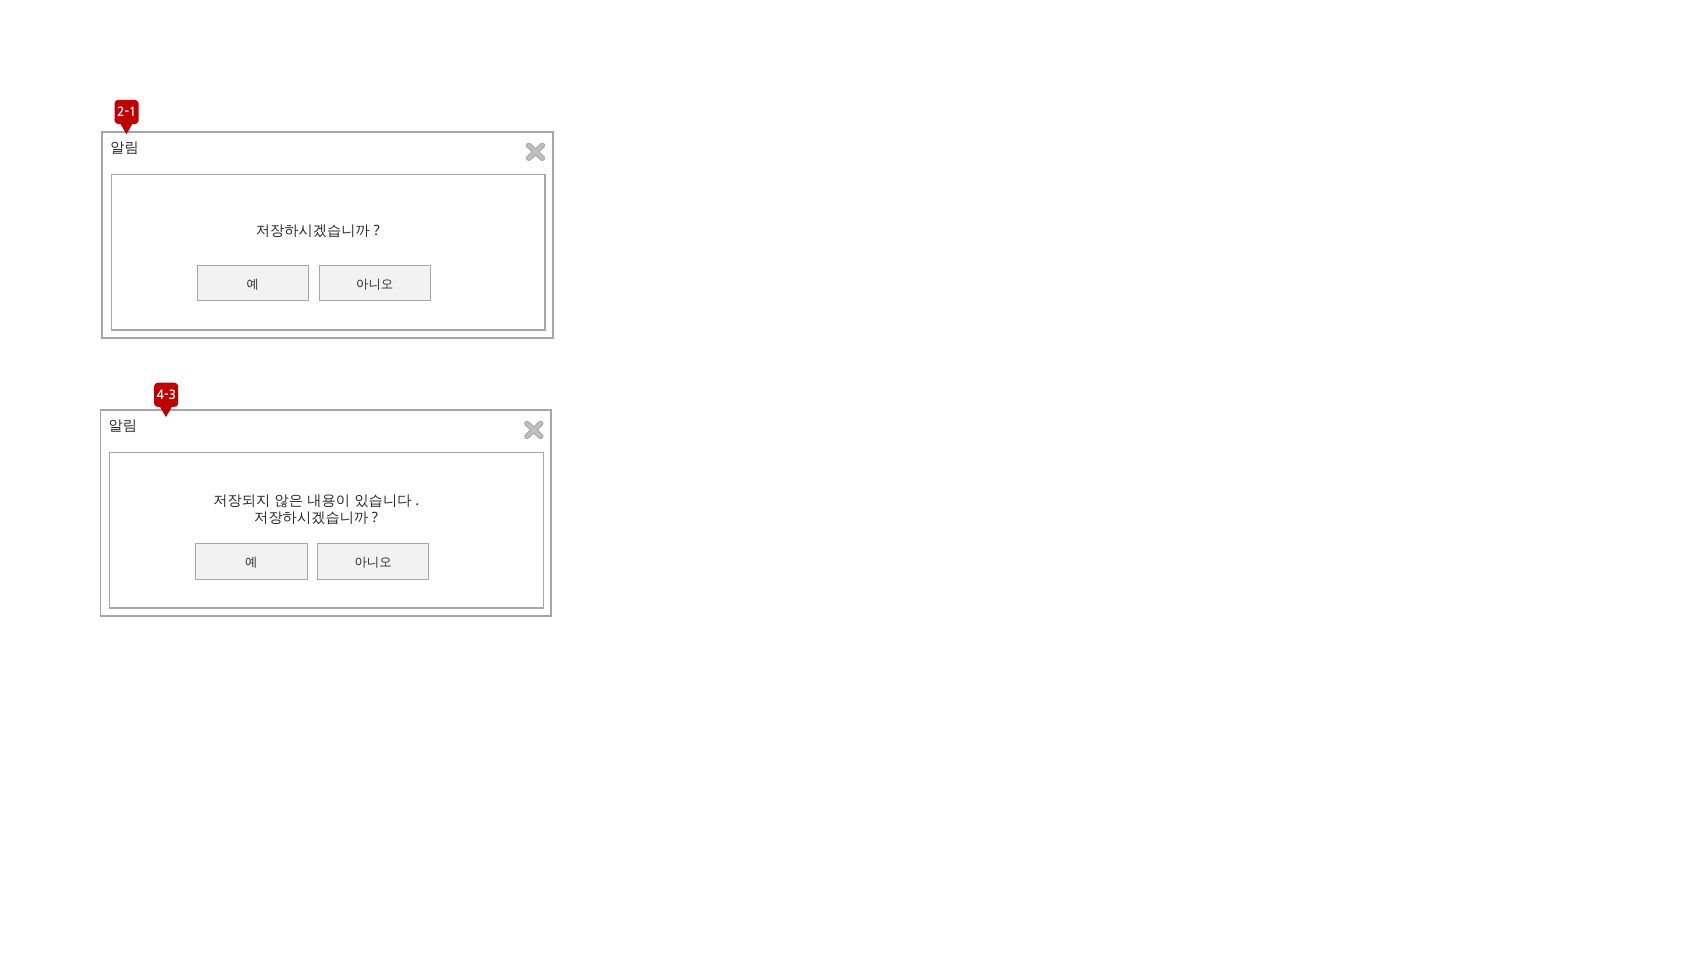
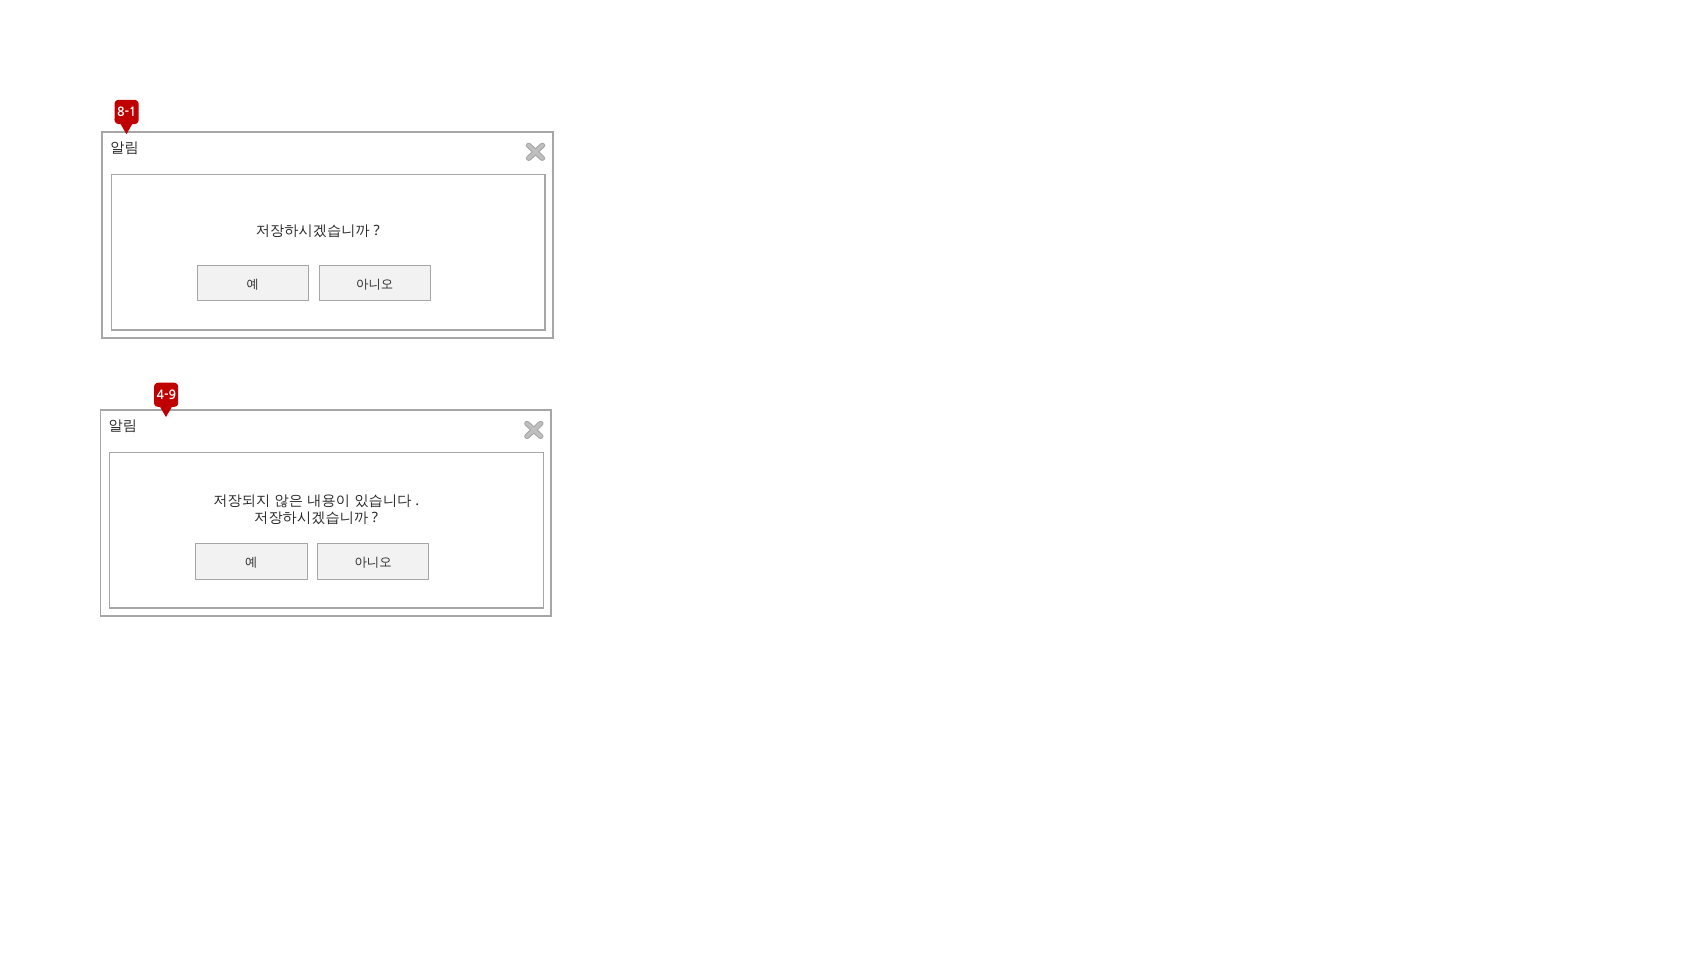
2-1: 2-1 -> 8-1
4-3: 4-3 -> 4-9
